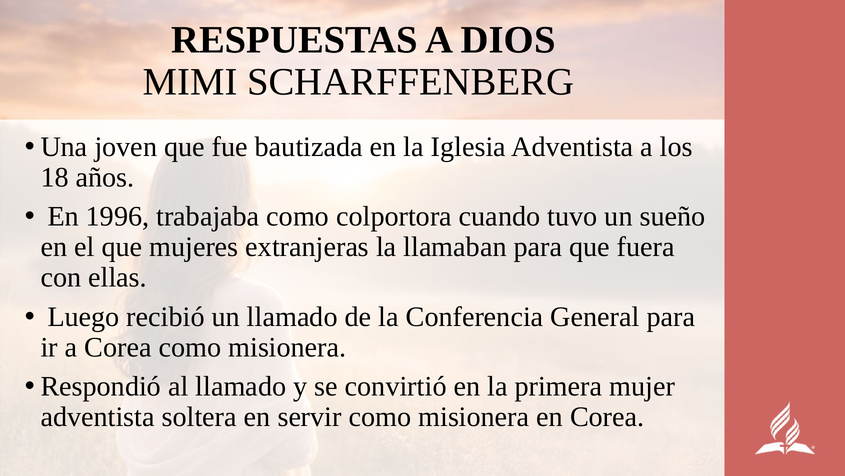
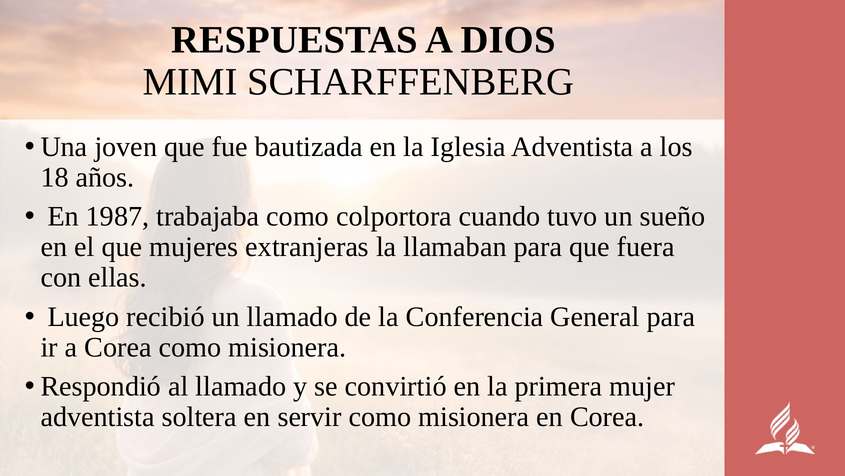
1996: 1996 -> 1987
